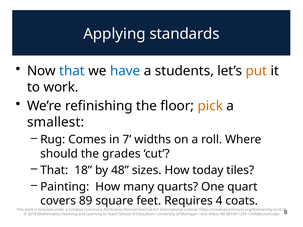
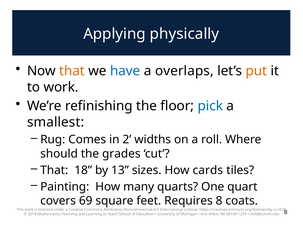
standards: standards -> physically
that at (72, 71) colour: blue -> orange
students: students -> overlaps
pick colour: orange -> blue
7: 7 -> 2
48: 48 -> 13
today: today -> cards
89: 89 -> 69
Requires 4: 4 -> 8
